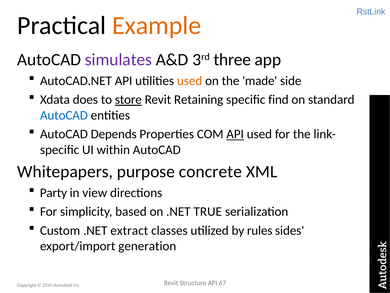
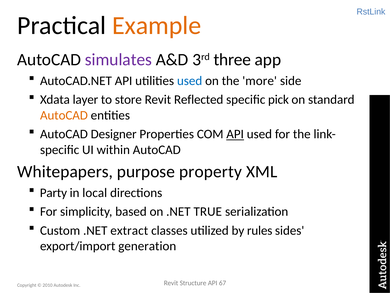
used at (190, 81) colour: orange -> blue
made: made -> more
does: does -> layer
store underline: present -> none
Retaining: Retaining -> Reflected
find: find -> pick
AutoCAD at (64, 115) colour: blue -> orange
Depends: Depends -> Designer
concrete: concrete -> property
view: view -> local
